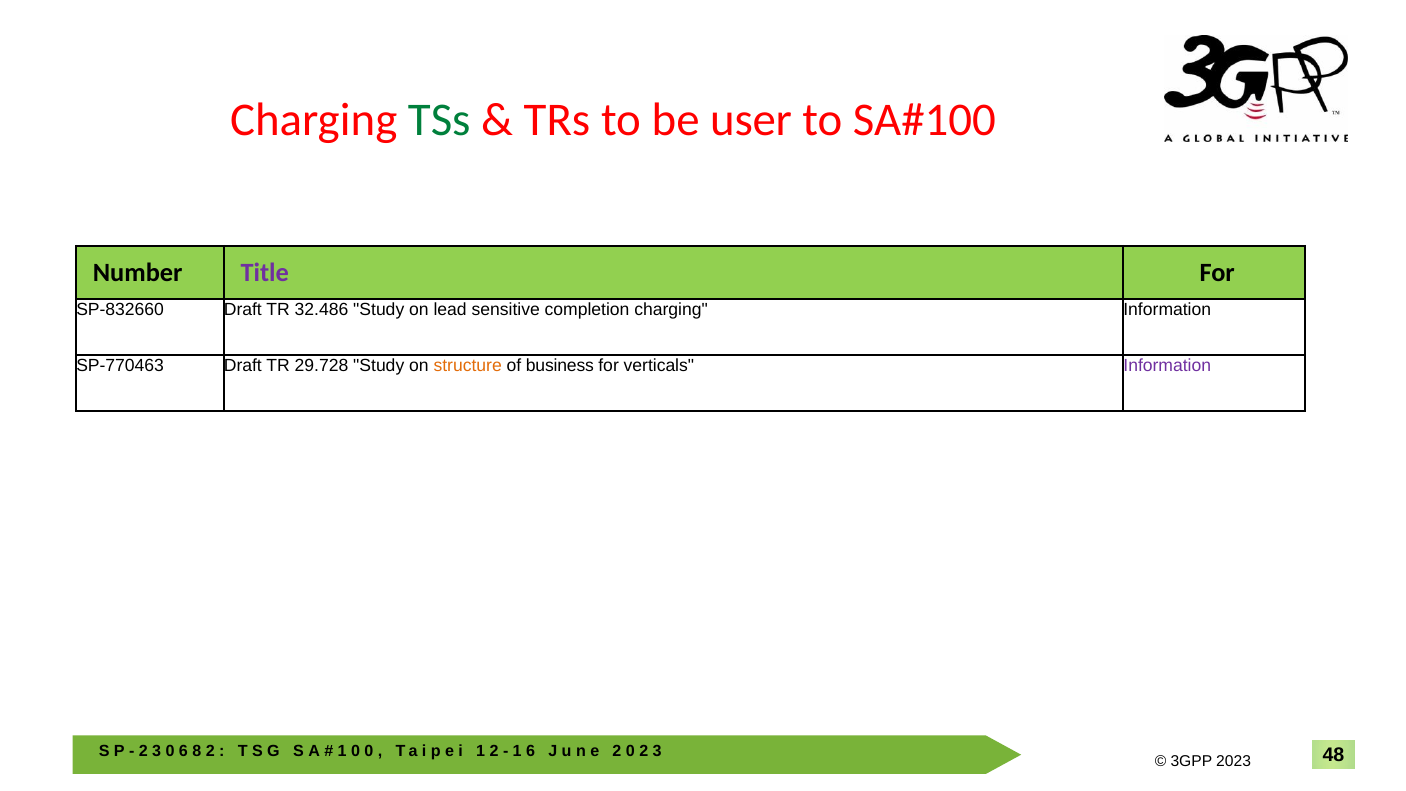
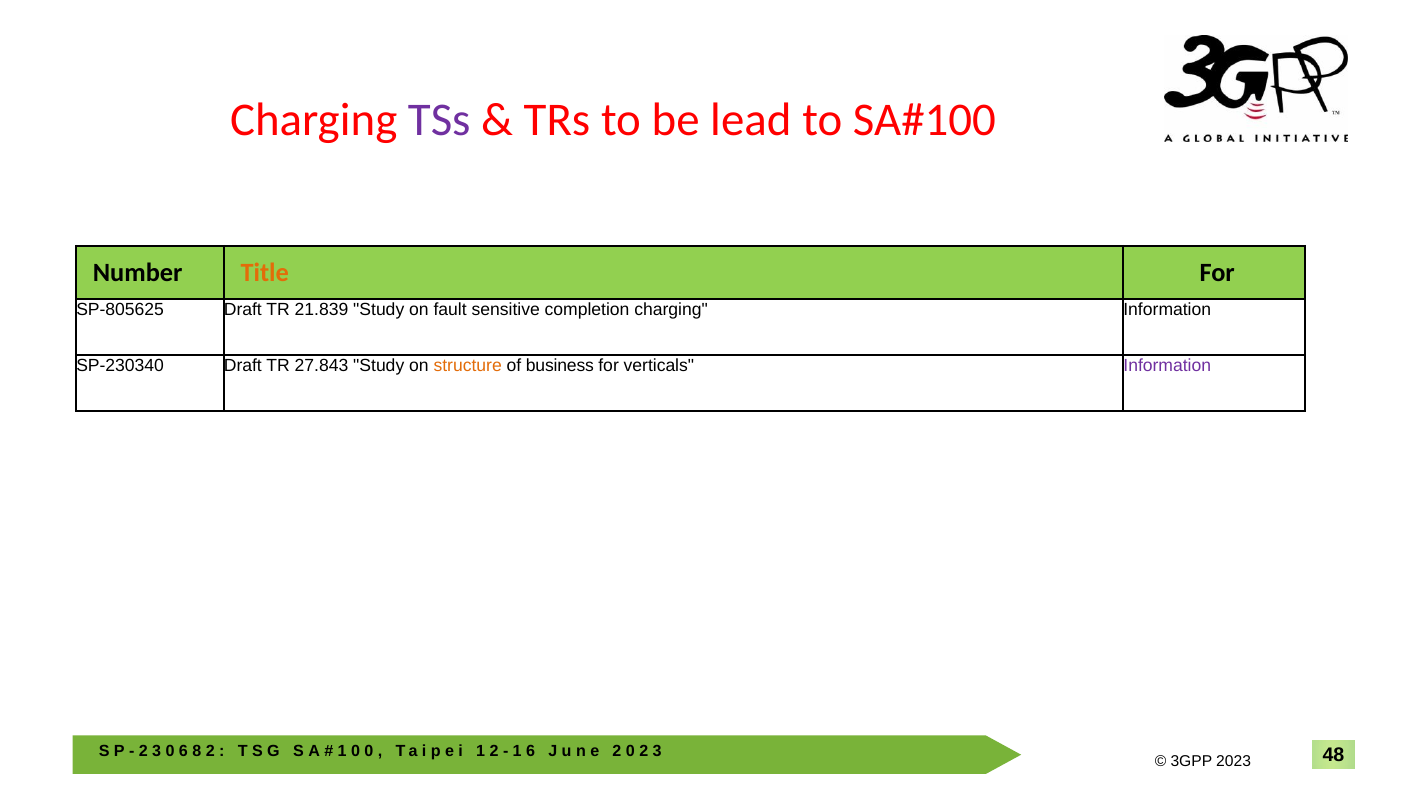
TSs colour: green -> purple
user: user -> lead
Title colour: purple -> orange
SP-832660: SP-832660 -> SP-805625
32.486: 32.486 -> 21.839
lead: lead -> fault
SP-770463: SP-770463 -> SP-230340
29.728: 29.728 -> 27.843
